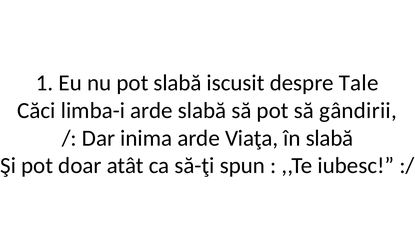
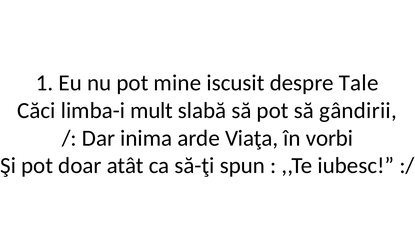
pot slabă: slabă -> mine
limba-i arde: arde -> mult
în slabă: slabă -> vorbi
